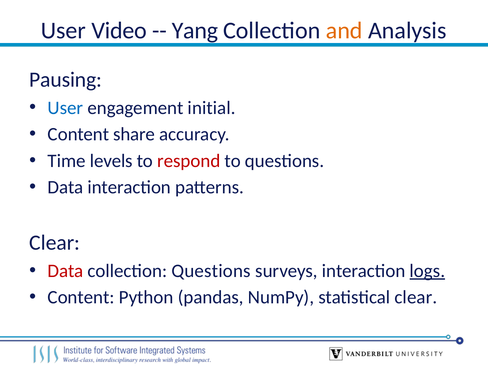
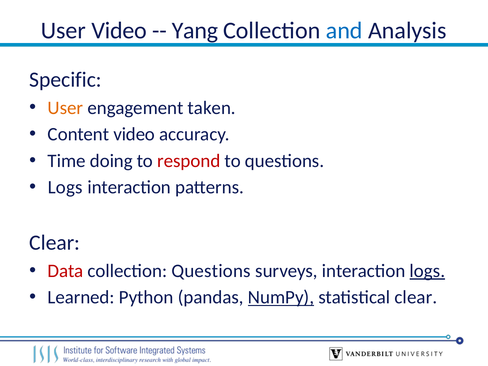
and colour: orange -> blue
Pausing: Pausing -> Specific
User at (65, 108) colour: blue -> orange
initial: initial -> taken
Content share: share -> video
levels: levels -> doing
Data at (65, 187): Data -> Logs
Content at (81, 297): Content -> Learned
NumPy underline: none -> present
